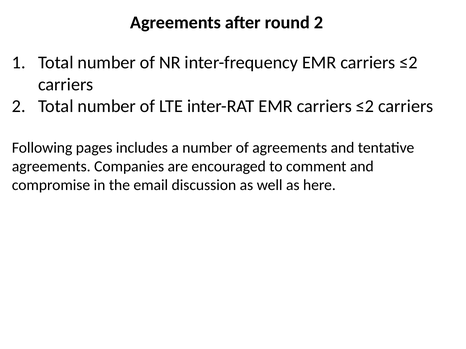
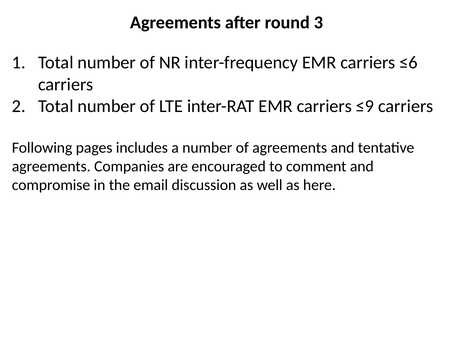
round 2: 2 -> 3
inter-frequency EMR carriers ≤2: ≤2 -> ≤6
inter-RAT EMR carriers ≤2: ≤2 -> ≤9
